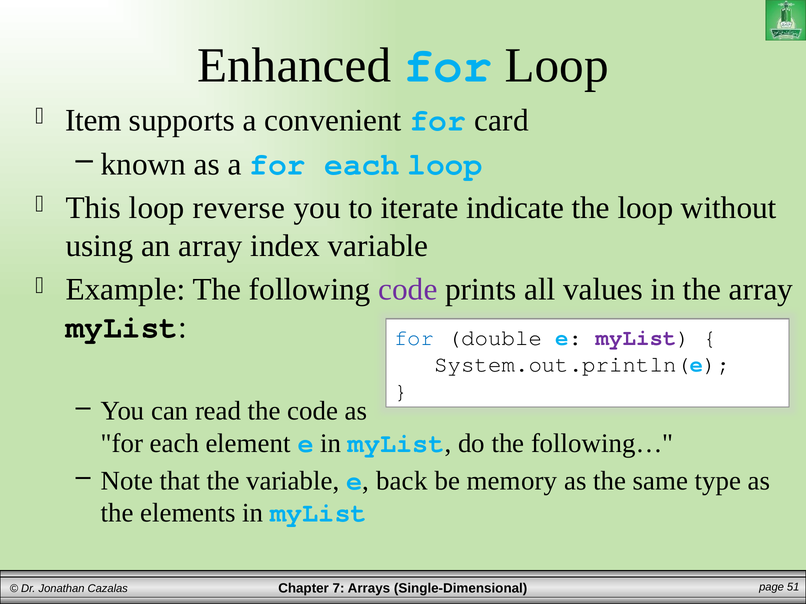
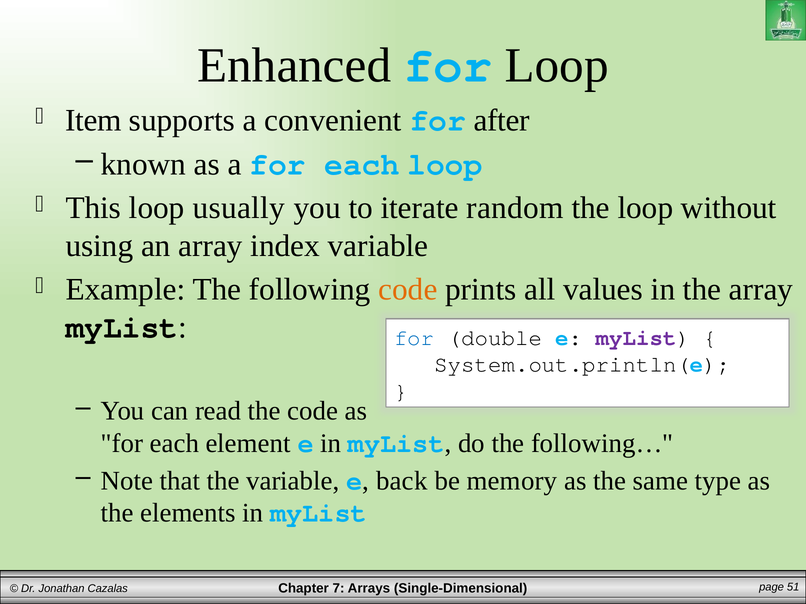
card: card -> after
reverse: reverse -> usually
indicate: indicate -> random
code at (408, 290) colour: purple -> orange
